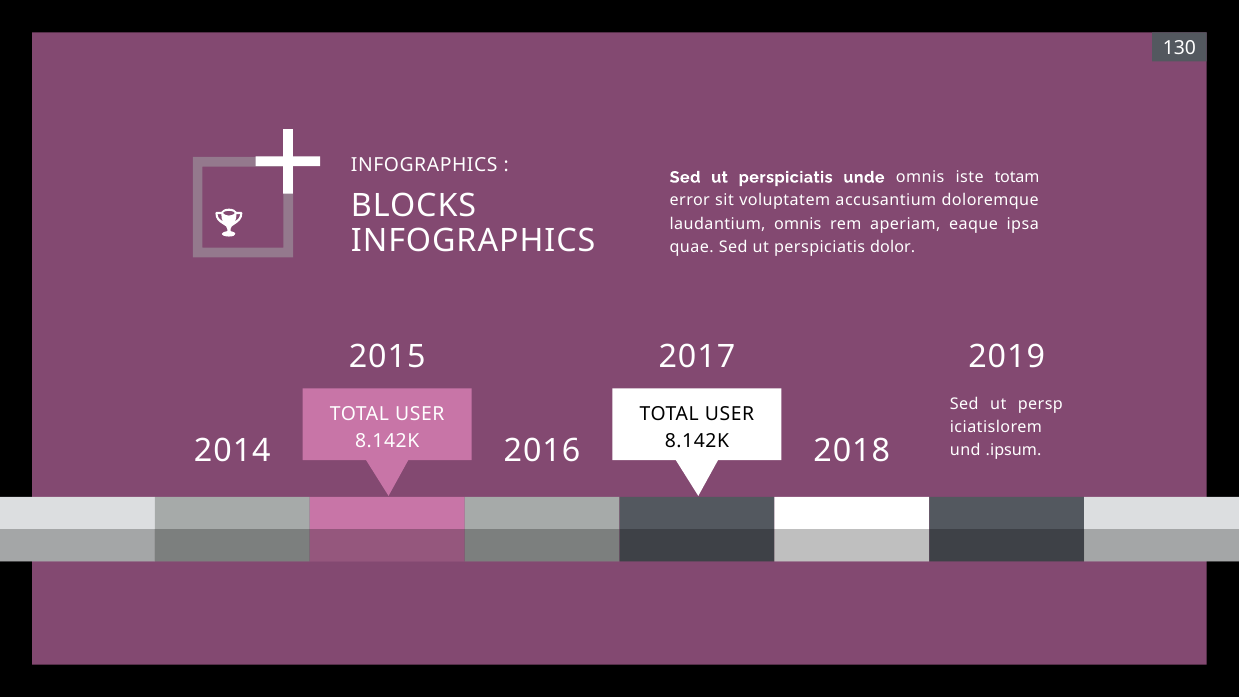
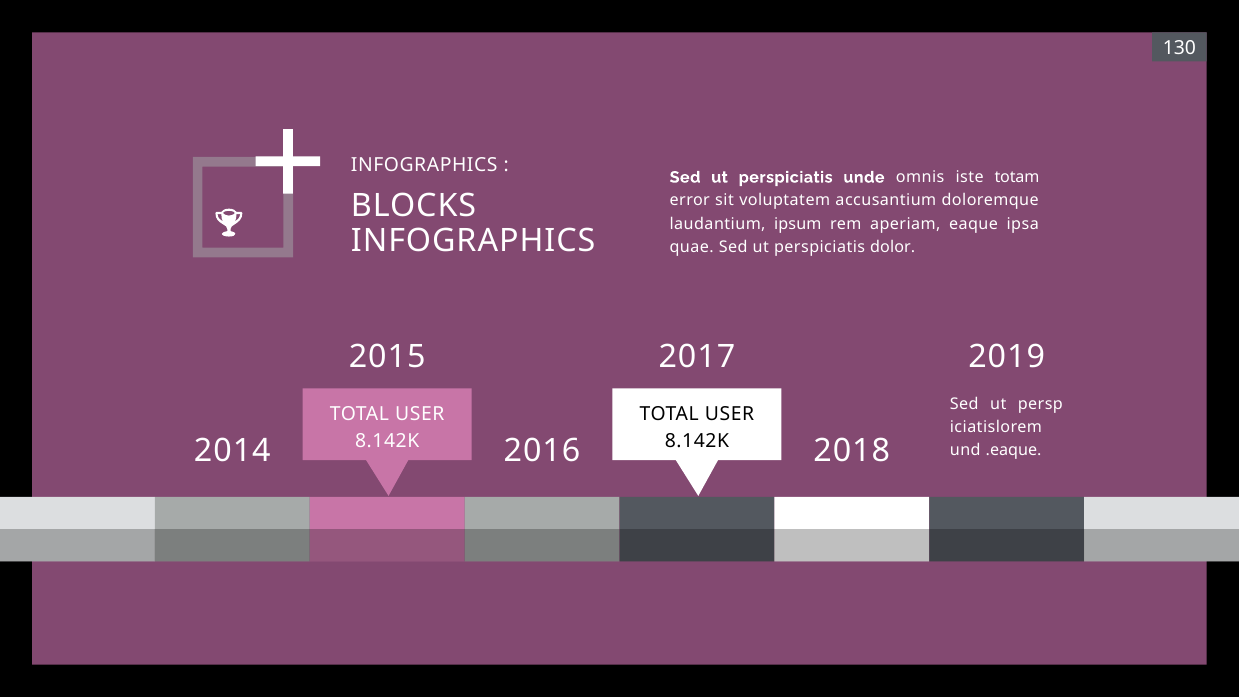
laudantium omnis: omnis -> ipsum
.ipsum: .ipsum -> .eaque
